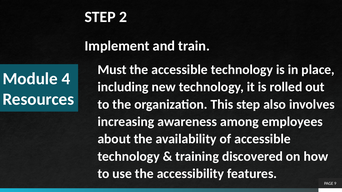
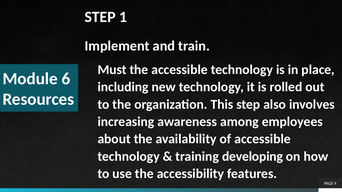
2: 2 -> 1
4: 4 -> 6
discovered: discovered -> developing
